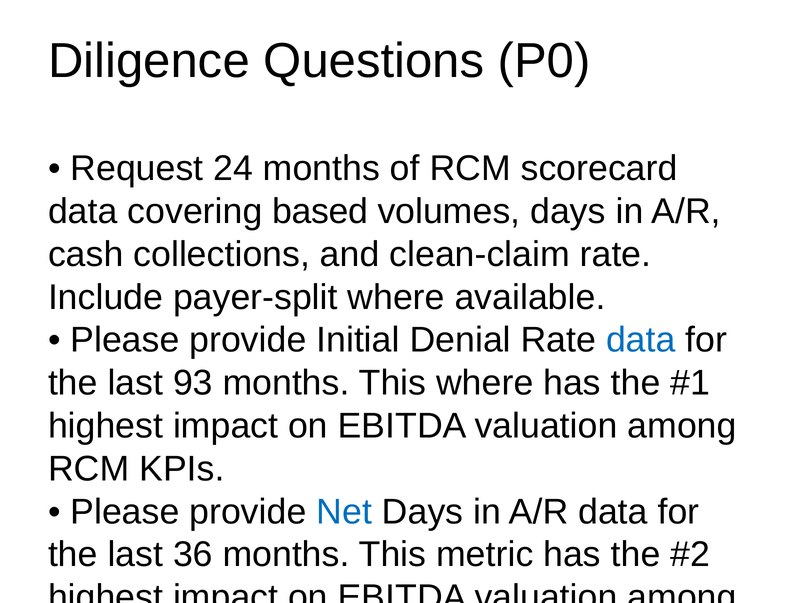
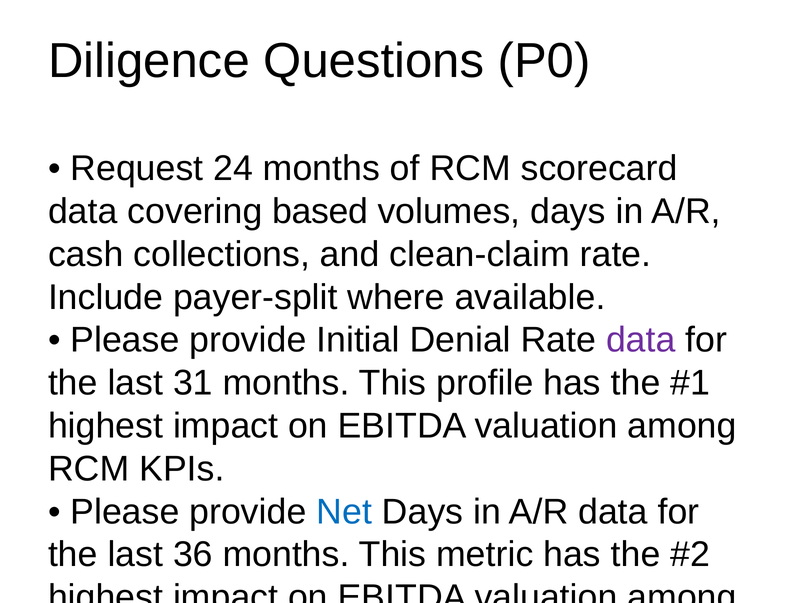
data at (641, 340) colour: blue -> purple
93: 93 -> 31
This where: where -> profile
